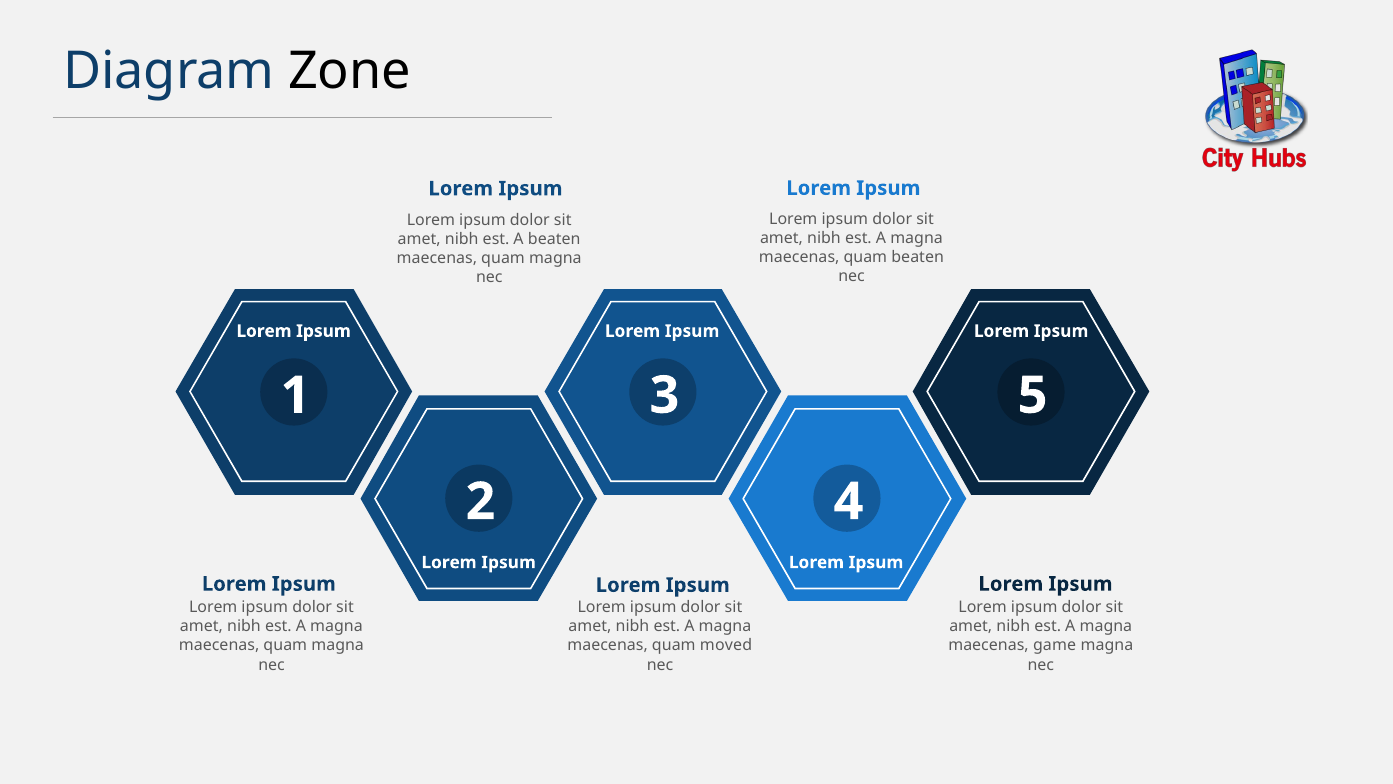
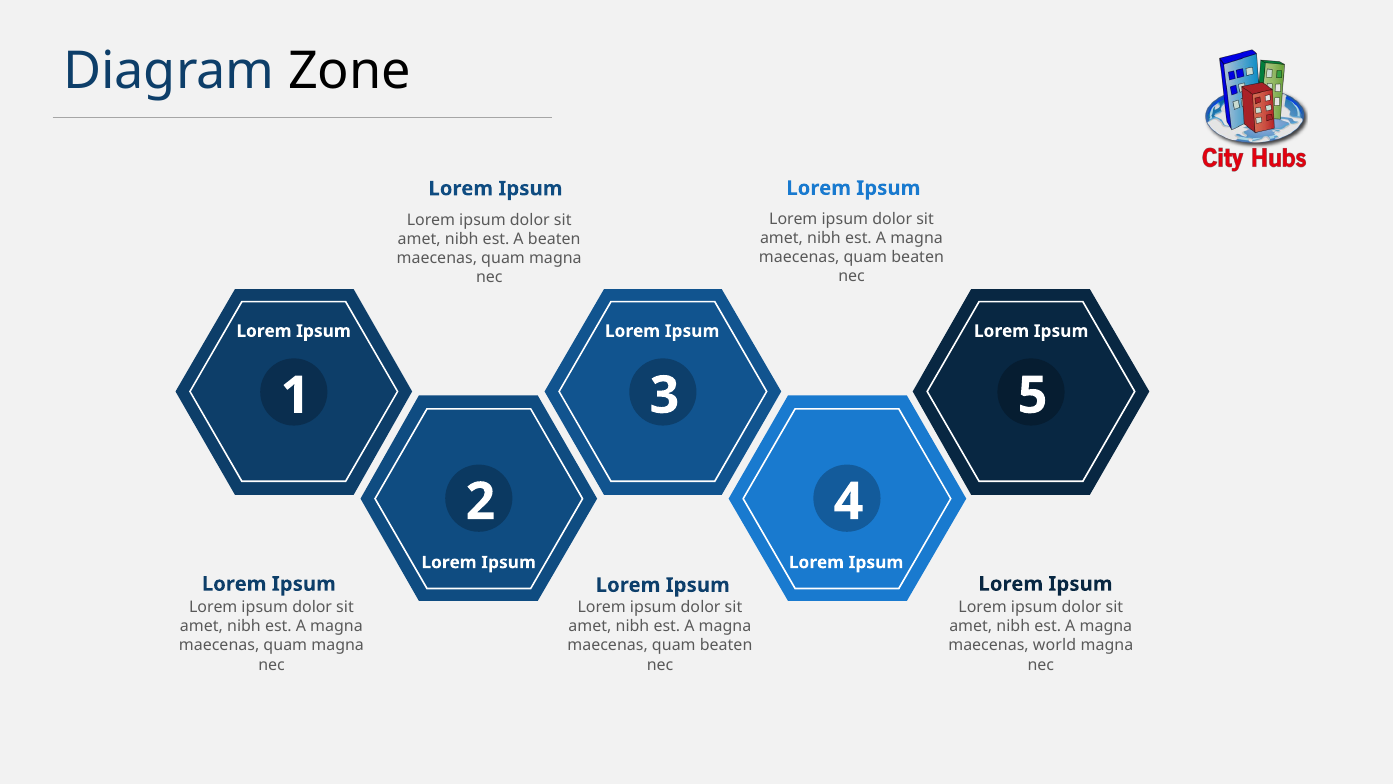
game: game -> world
moved at (726, 645): moved -> beaten
